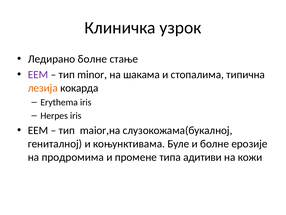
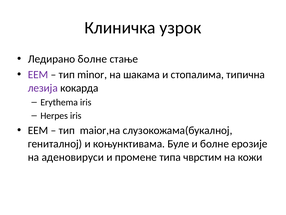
лезија colour: orange -> purple
продромима: продромима -> аденовируси
адитиви: адитиви -> чврстим
